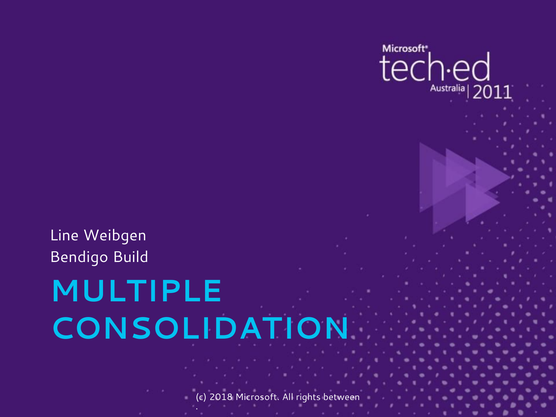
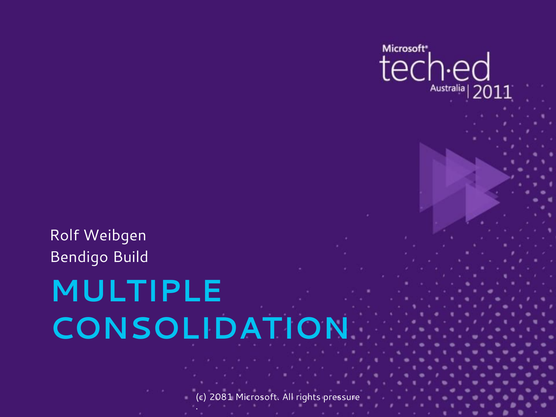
Line: Line -> Rolf
2018: 2018 -> 2081
between: between -> pressure
